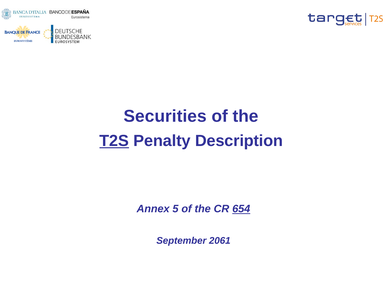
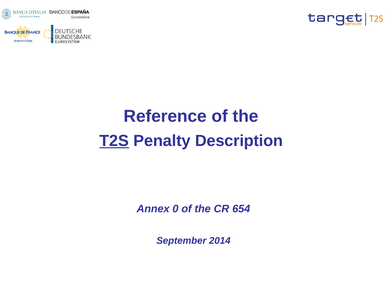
Securities: Securities -> Reference
5: 5 -> 0
654 underline: present -> none
2061: 2061 -> 2014
